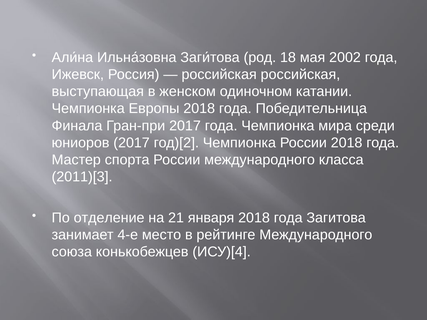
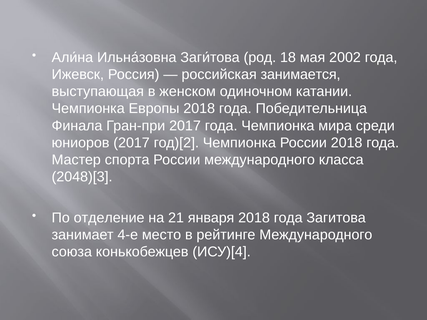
российская российская: российская -> занимается
2011)[3: 2011)[3 -> 2048)[3
